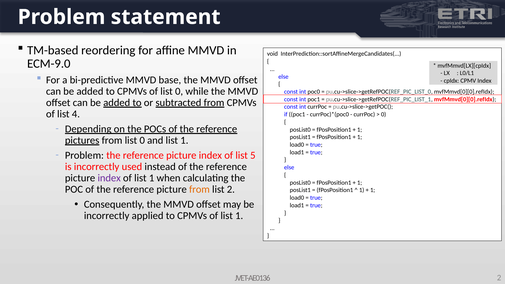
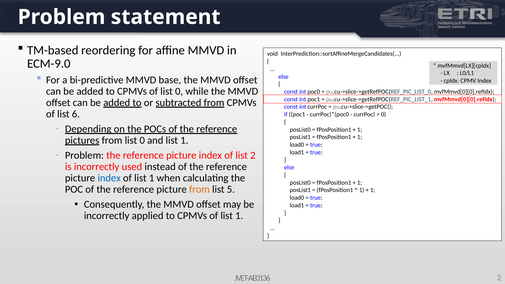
4: 4 -> 6
list 5: 5 -> 2
index at (109, 178) colour: purple -> blue
list 2: 2 -> 5
